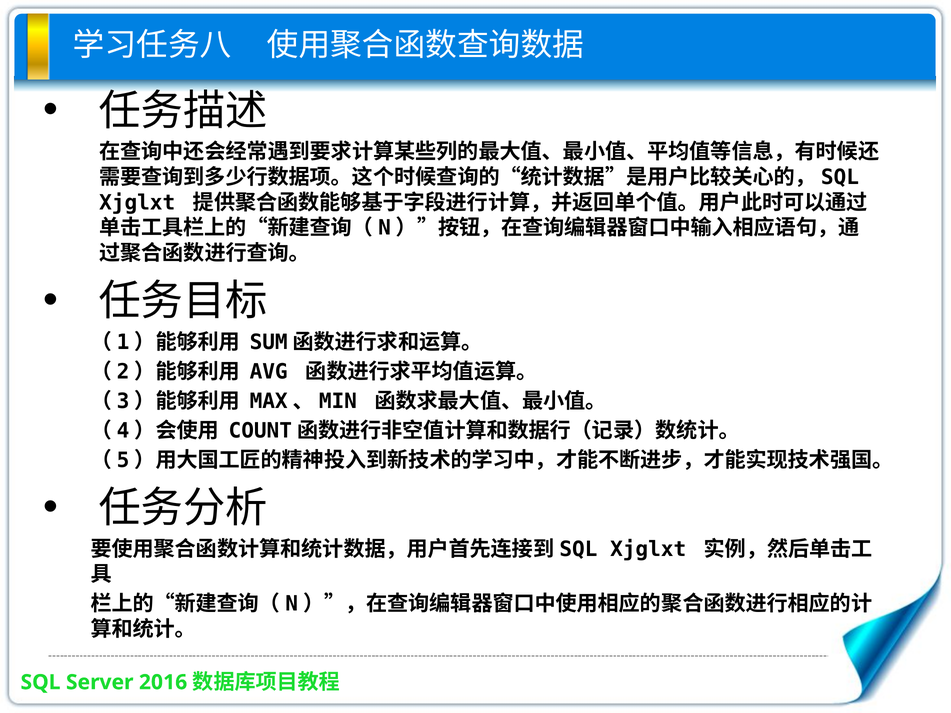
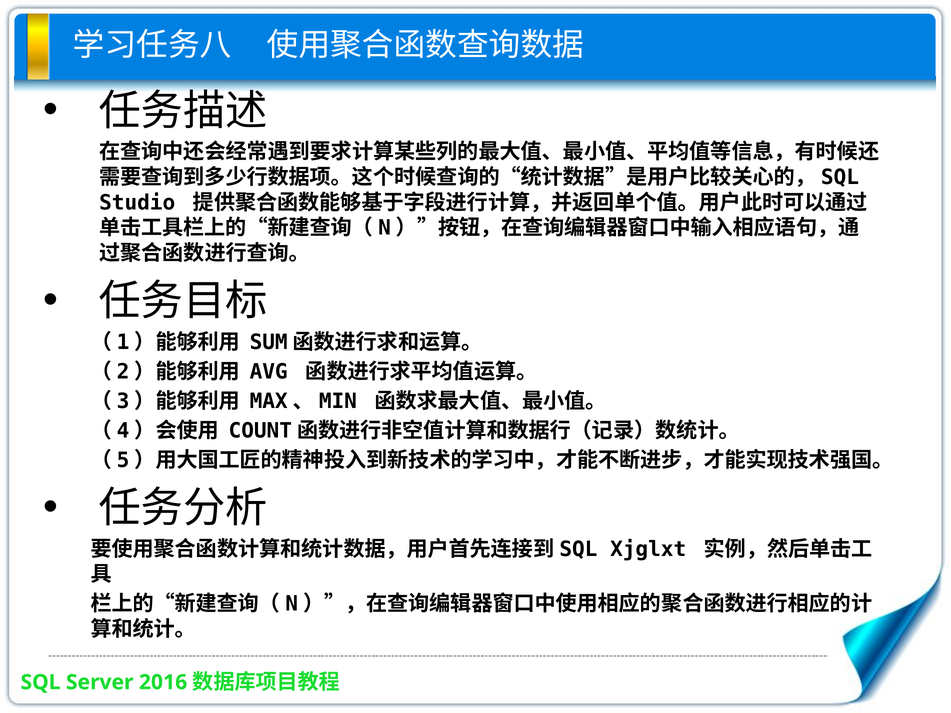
Xjglxt at (137, 203): Xjglxt -> Studio
